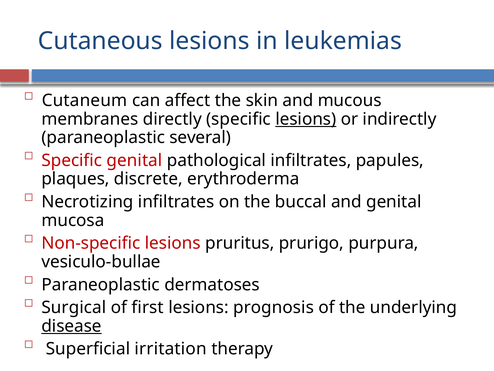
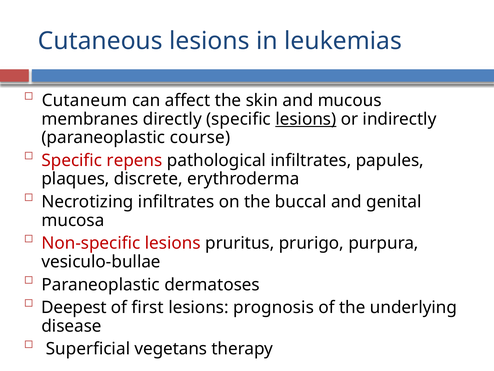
several: several -> course
Specific genital: genital -> repens
Surgical: Surgical -> Deepest
disease underline: present -> none
irritation: irritation -> vegetans
